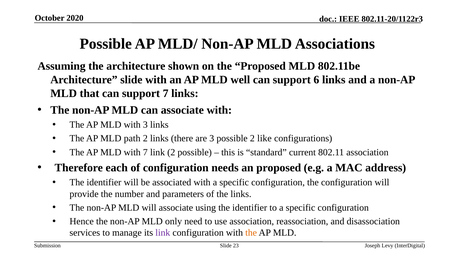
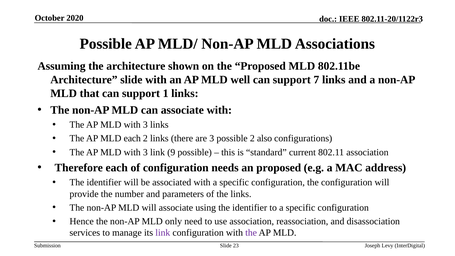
6: 6 -> 7
support 7: 7 -> 1
MLD path: path -> each
like: like -> also
7 at (145, 152): 7 -> 3
link 2: 2 -> 9
the at (251, 233) colour: orange -> purple
